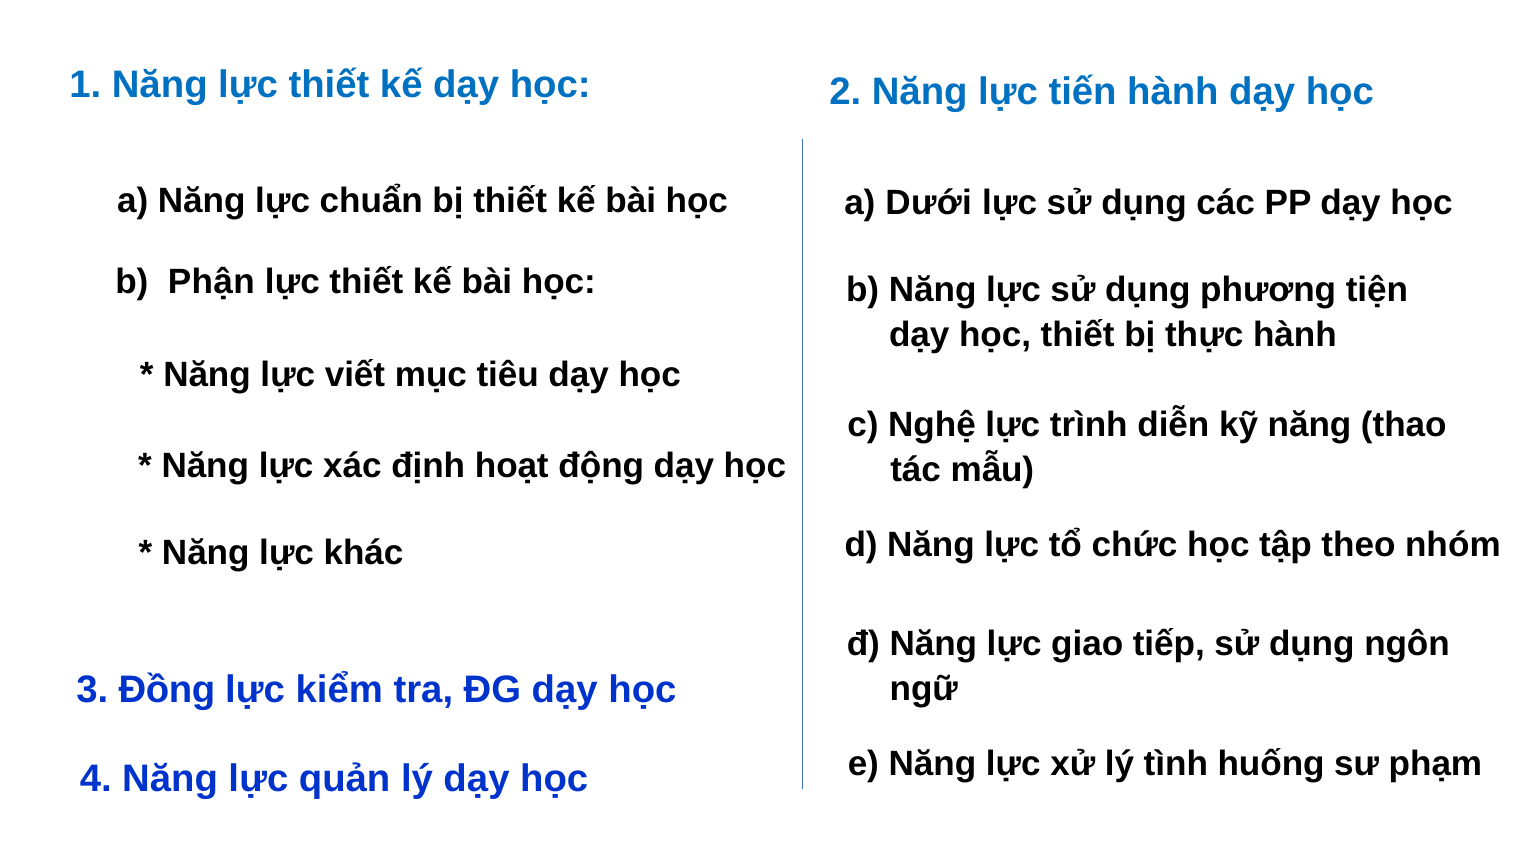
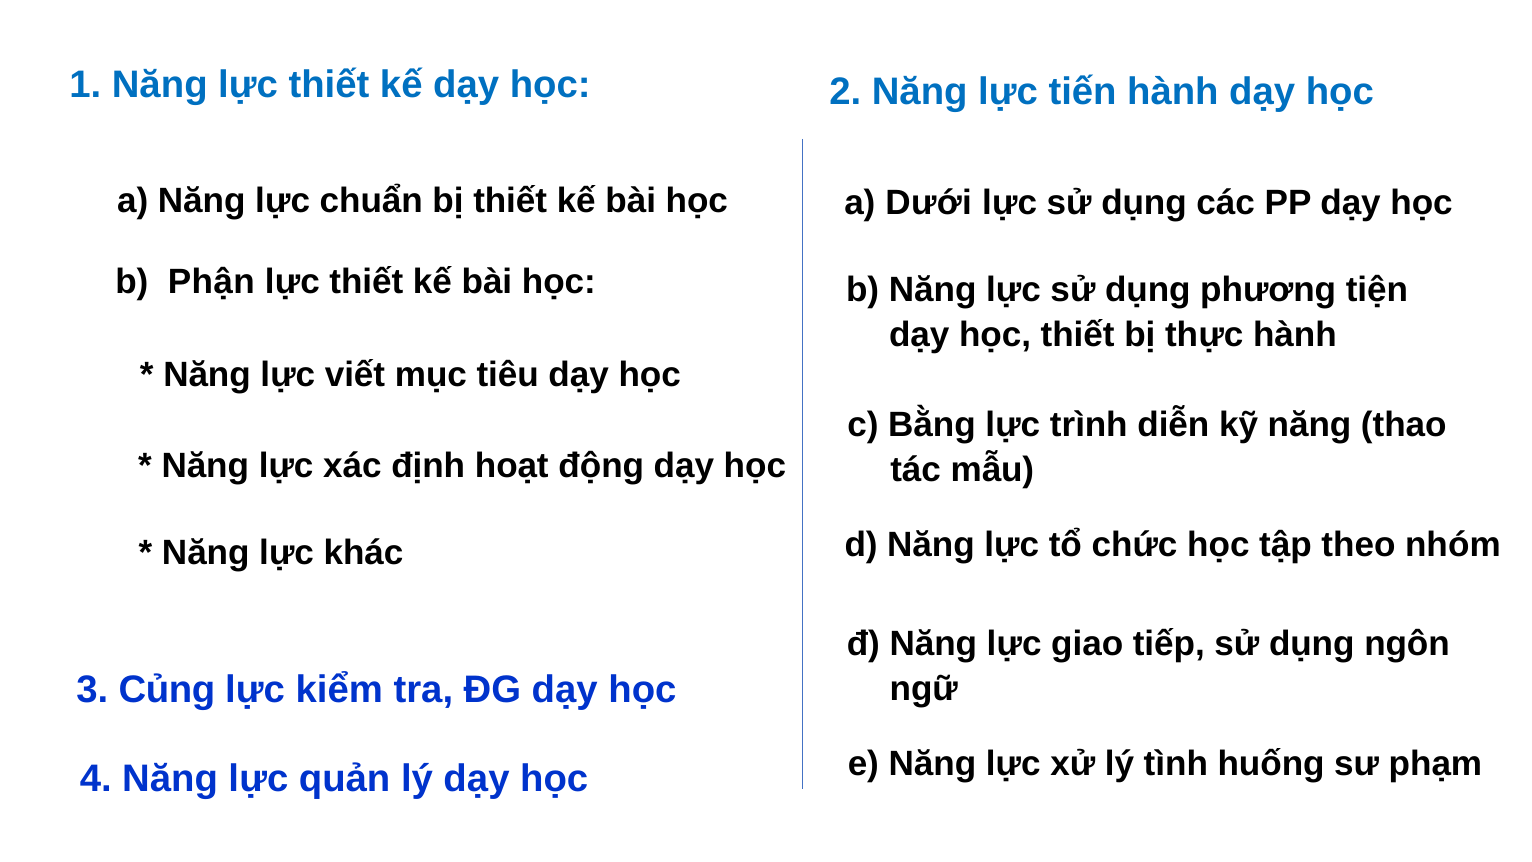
Nghệ: Nghệ -> Bằng
Đồng: Đồng -> Củng
